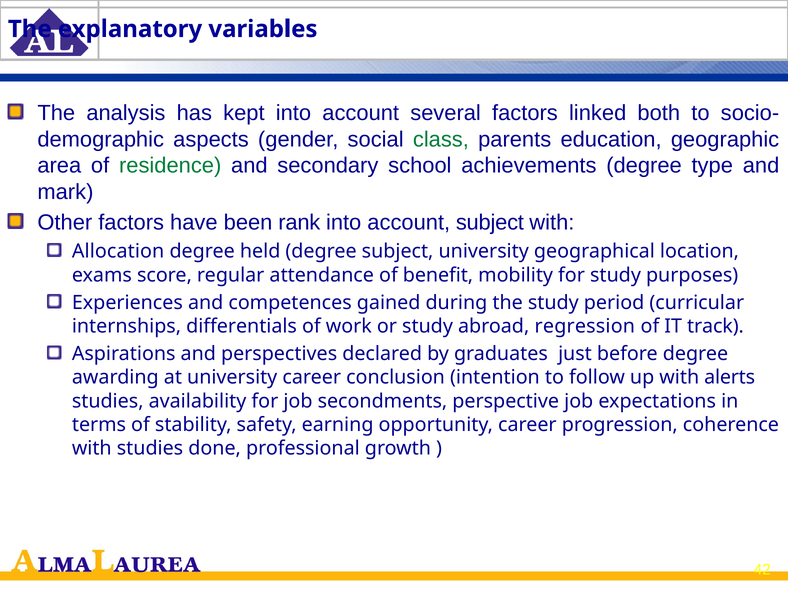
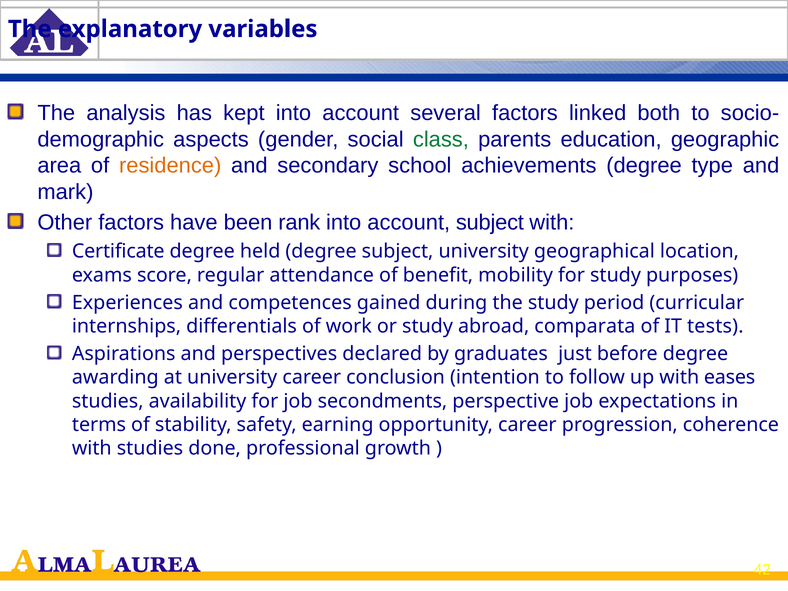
residence colour: green -> orange
Allocation: Allocation -> Certificate
regression: regression -> comparata
track: track -> tests
alerts: alerts -> eases
